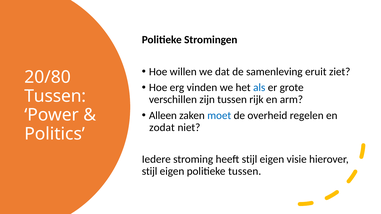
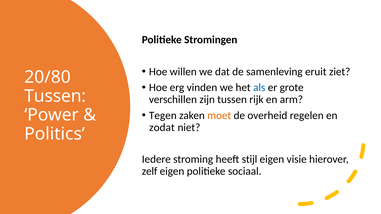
Alleen: Alleen -> Tegen
moet colour: blue -> orange
stijl at (150, 171): stijl -> zelf
politieke tussen: tussen -> sociaal
